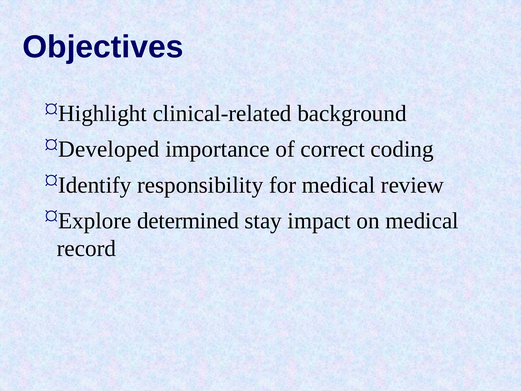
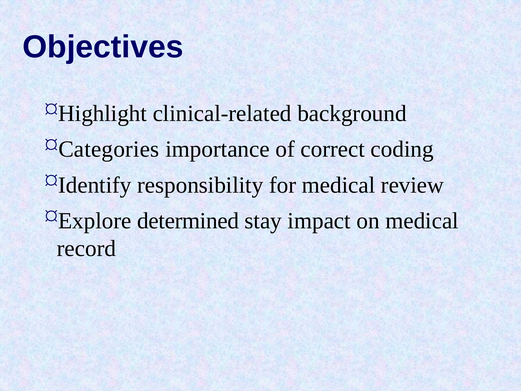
Developed: Developed -> Categories
